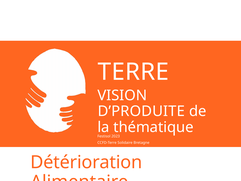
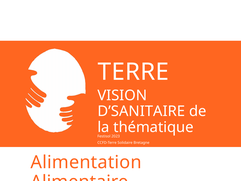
D’PRODUITE: D’PRODUITE -> D’SANITAIRE
Détérioration: Détérioration -> Alimentation
